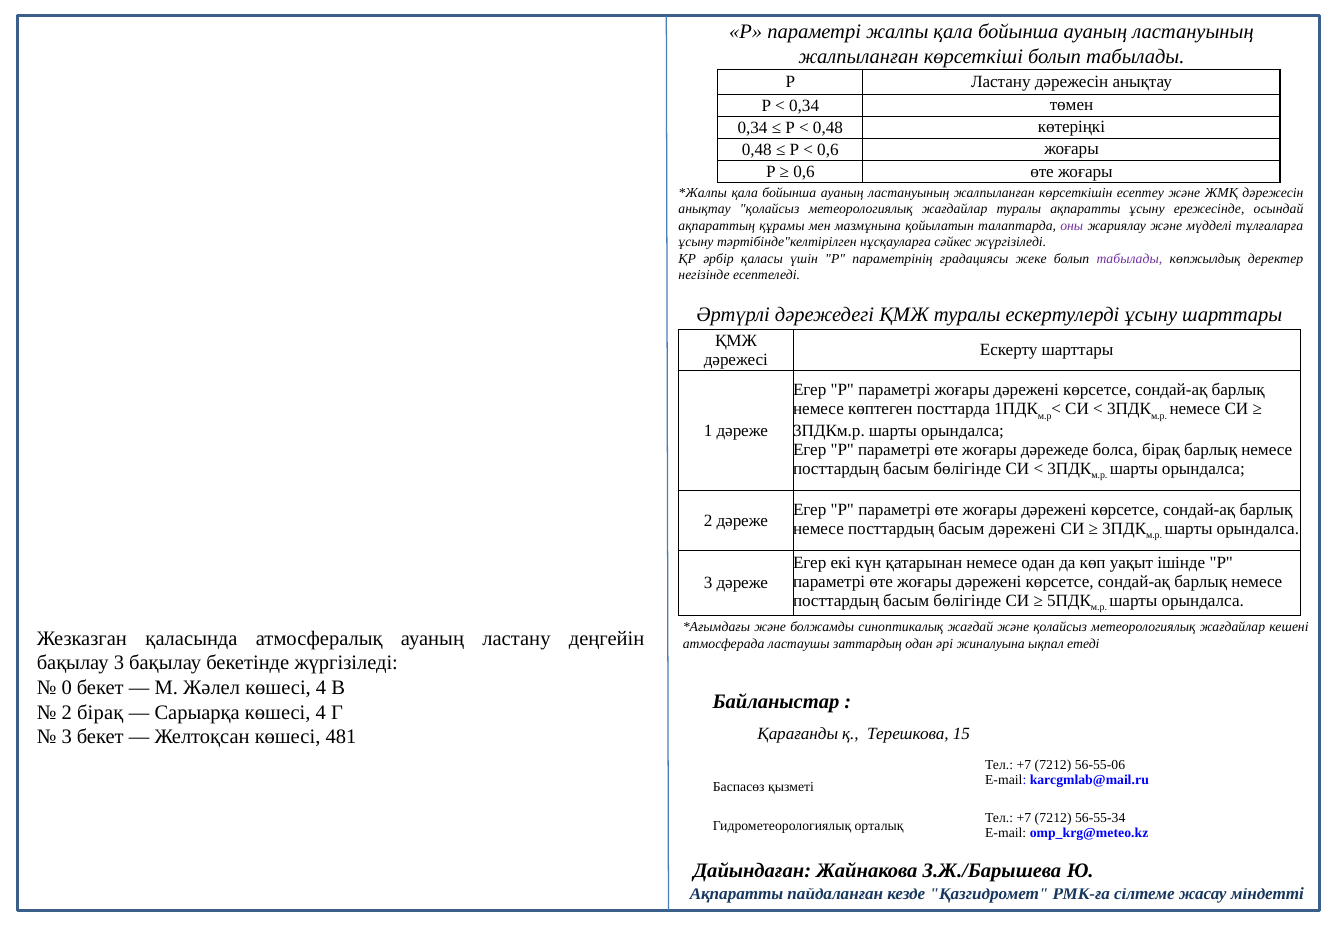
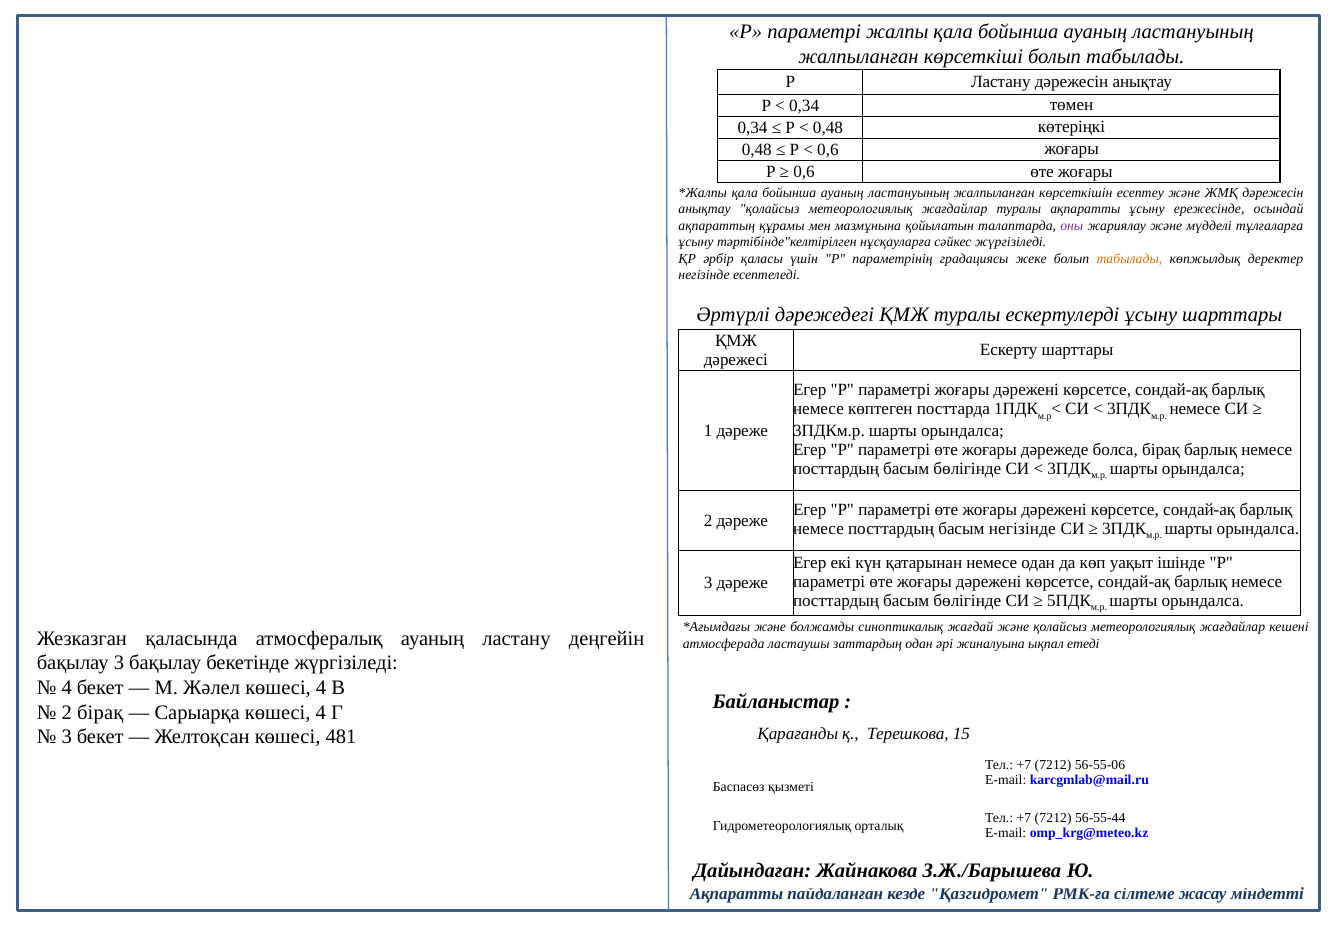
табылады at (1129, 259) colour: purple -> orange
басым дәрежені: дәрежені -> негізінде
0 at (67, 687): 0 -> 4
56-55-34: 56-55-34 -> 56-55-44
